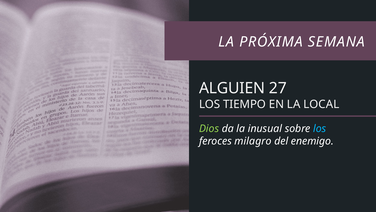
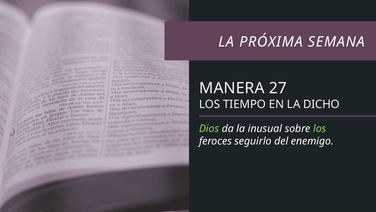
ALGUIEN: ALGUIEN -> MANERA
LOCAL: LOCAL -> DICHO
los at (320, 128) colour: light blue -> light green
milagro: milagro -> seguirlo
